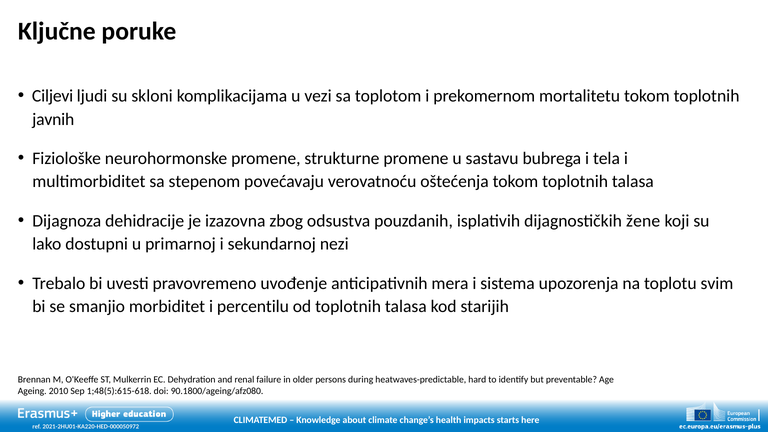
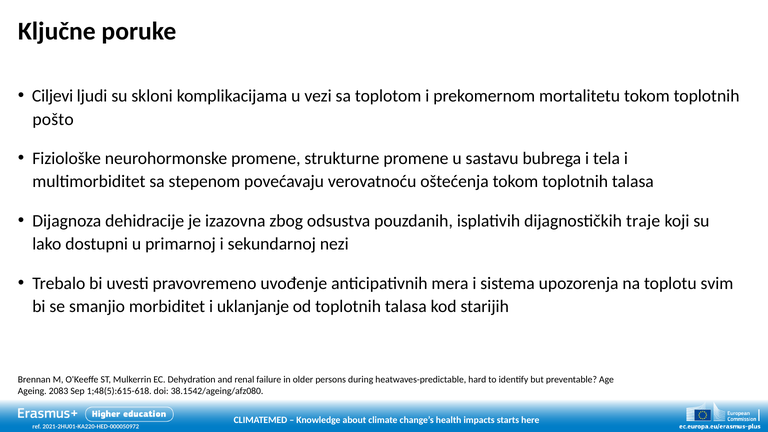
javnih: javnih -> pošto
žene: žene -> traje
percentilu: percentilu -> uklanjanje
2010: 2010 -> 2083
90.1800/ageing/afz080: 90.1800/ageing/afz080 -> 38.1542/ageing/afz080
